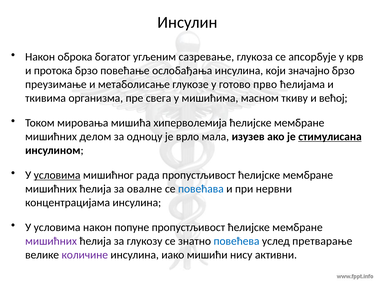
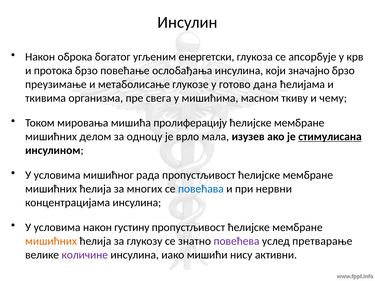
сазревање: сазревање -> енергетски
прво: прво -> дана
већој: већој -> чему
хиперволемија: хиперволемија -> пролиферацију
условима at (57, 175) underline: present -> none
овалне: овалне -> многих
попуне: попуне -> густину
мишићних at (51, 241) colour: purple -> orange
повећева colour: blue -> purple
